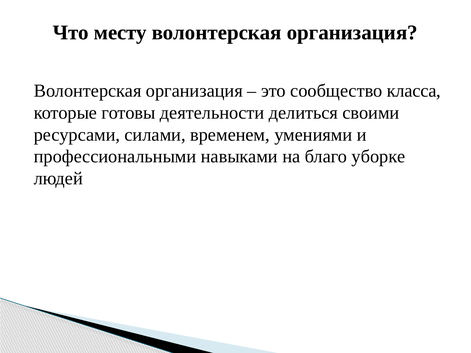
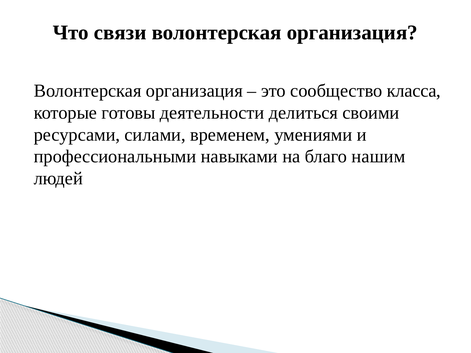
месту: месту -> связи
уборке: уборке -> нашим
